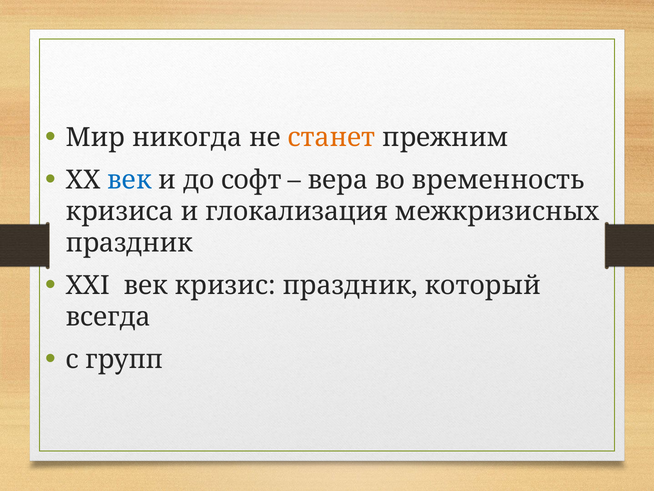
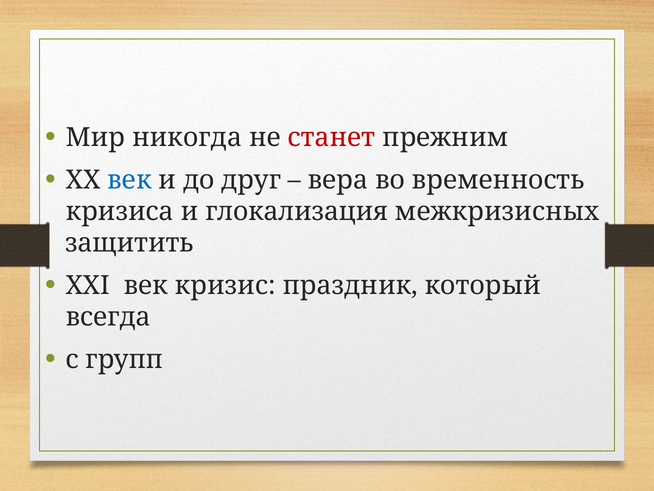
станет colour: orange -> red
софт: софт -> друг
праздник at (129, 243): праздник -> защитить
